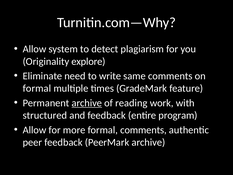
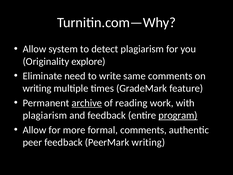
formal at (37, 88): formal -> writing
structured at (45, 115): structured -> plagiarism
program underline: none -> present
PeerMark archive: archive -> writing
